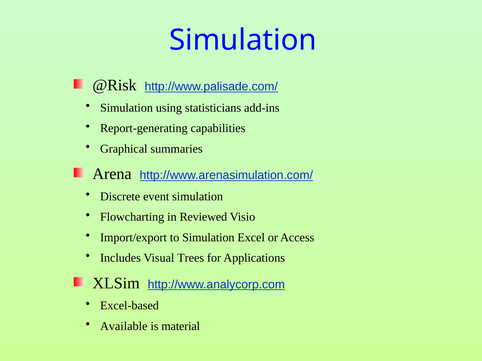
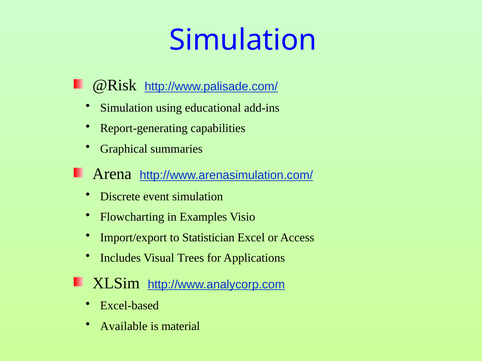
statisticians: statisticians -> educational
Reviewed: Reviewed -> Examples
to Simulation: Simulation -> Statistician
